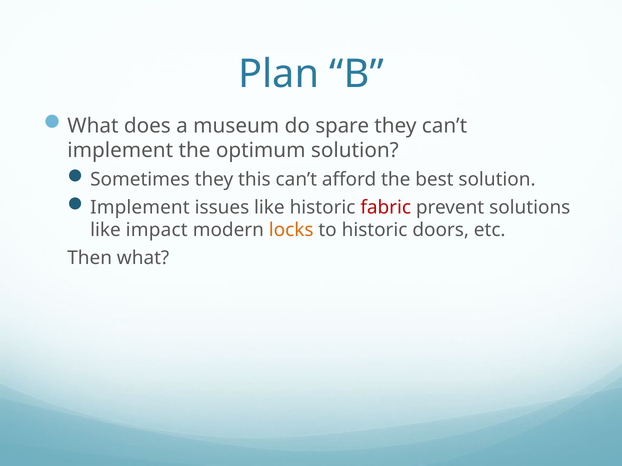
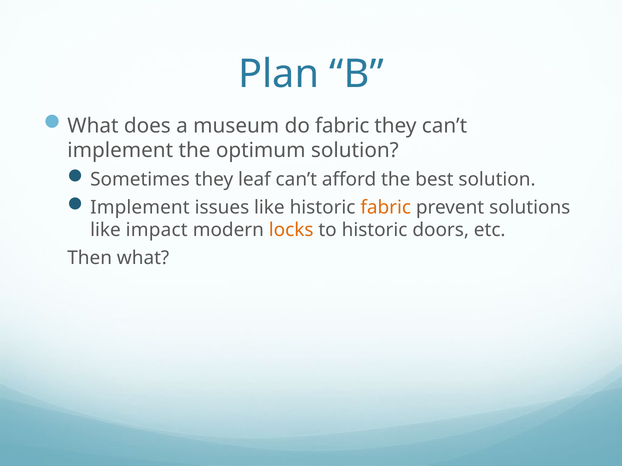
do spare: spare -> fabric
this: this -> leaf
fabric at (386, 208) colour: red -> orange
